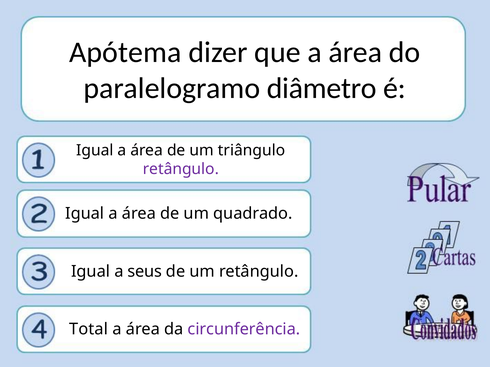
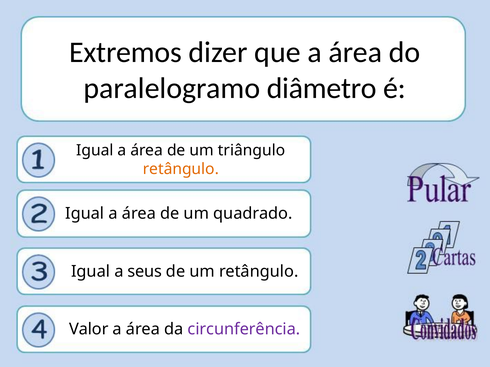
Apótema: Apótema -> Extremos
retângulo at (181, 169) colour: purple -> orange
Total: Total -> Valor
